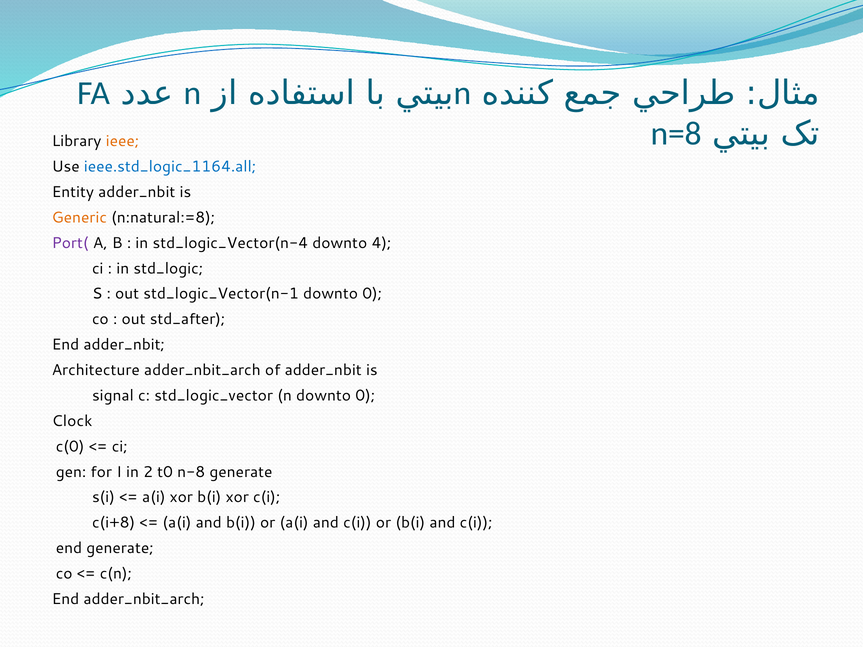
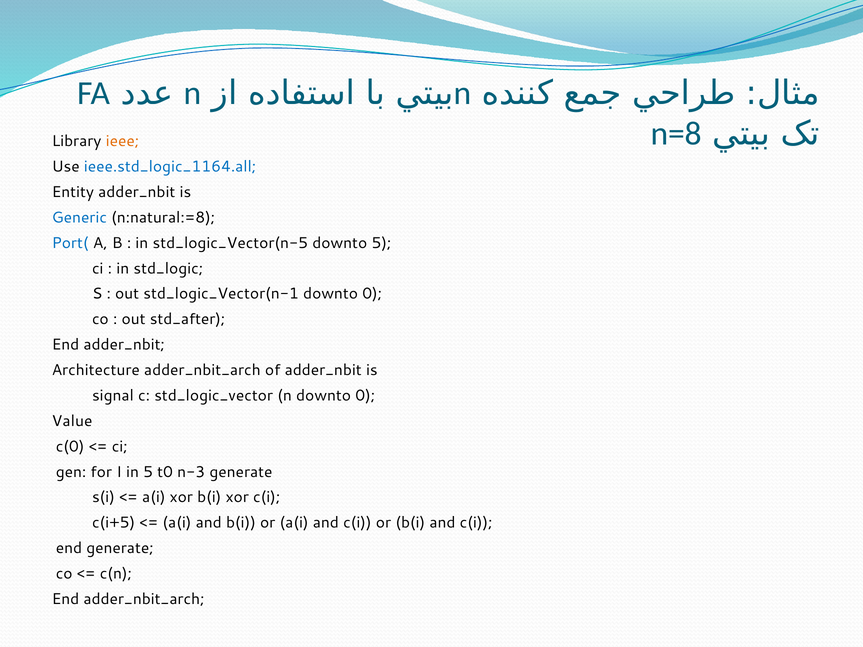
Generic colour: orange -> blue
Port( colour: purple -> blue
std_logic_Vector(n-4: std_logic_Vector(n-4 -> std_logic_Vector(n-5
downto 4: 4 -> 5
Clock: Clock -> Value
in 2: 2 -> 5
n-8: n-8 -> n-3
c(i+8: c(i+8 -> c(i+5
